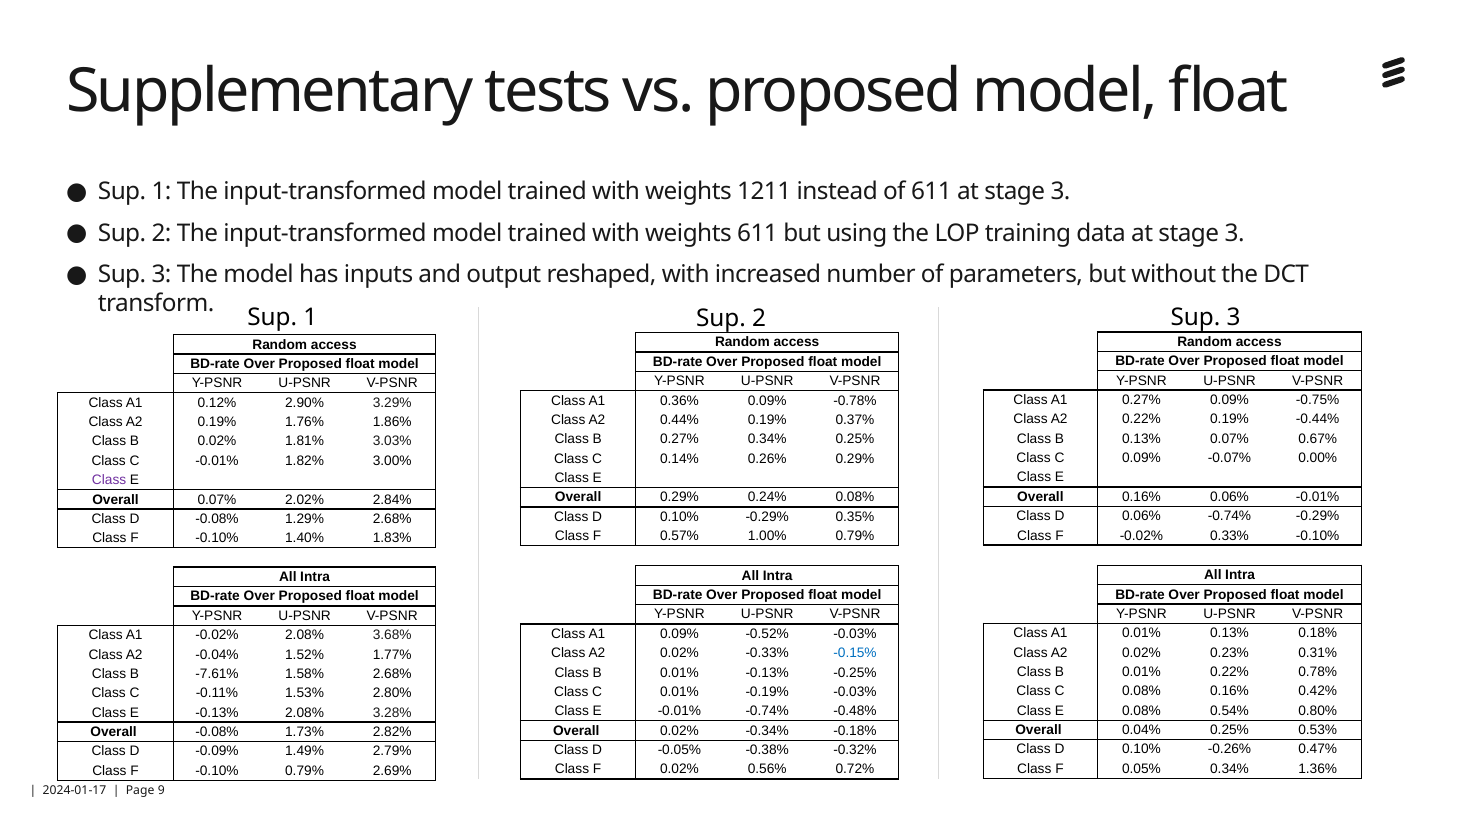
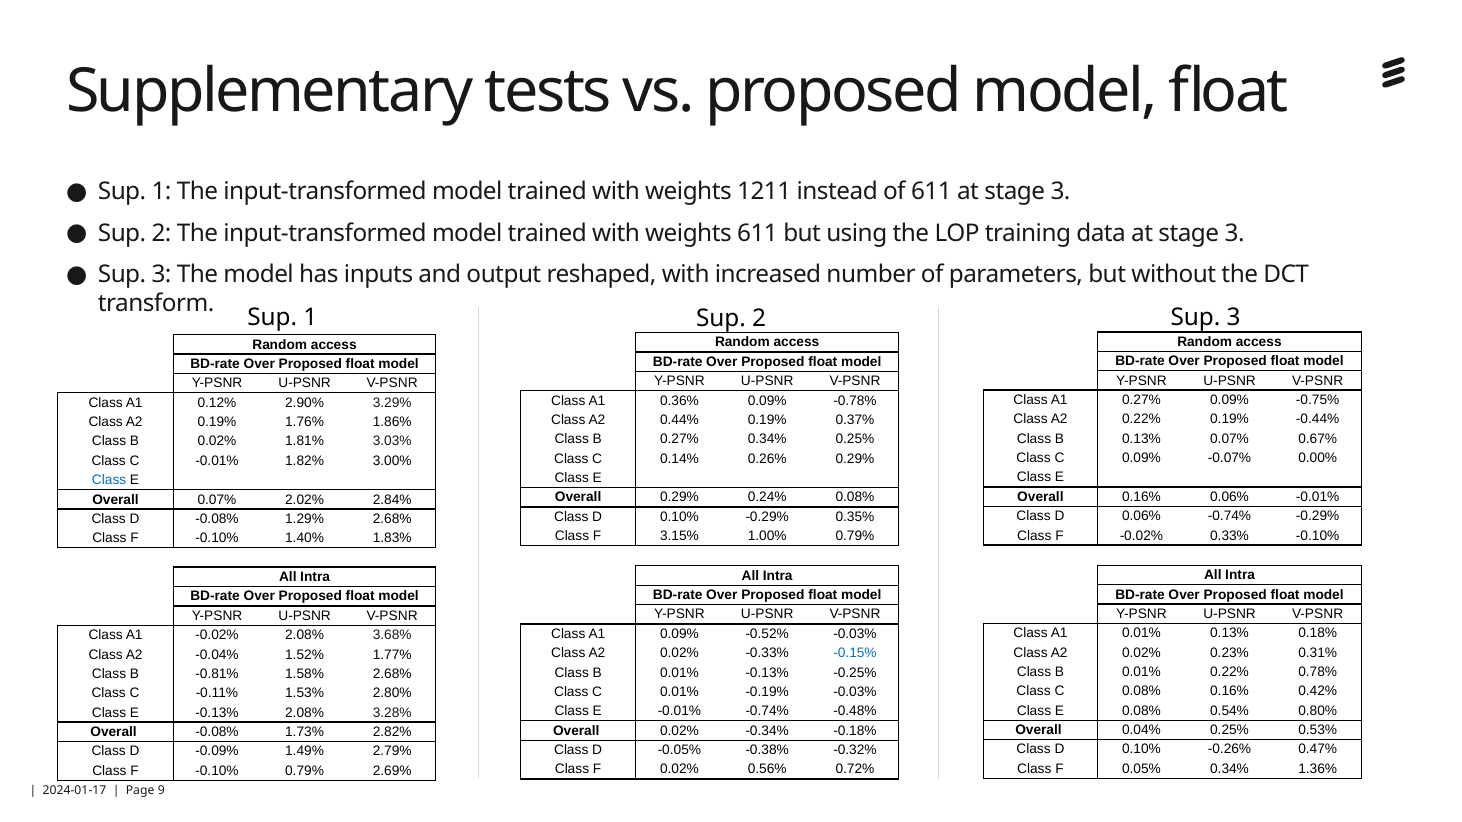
Class at (109, 480) colour: purple -> blue
0.57%: 0.57% -> 3.15%
-7.61%: -7.61% -> -0.81%
